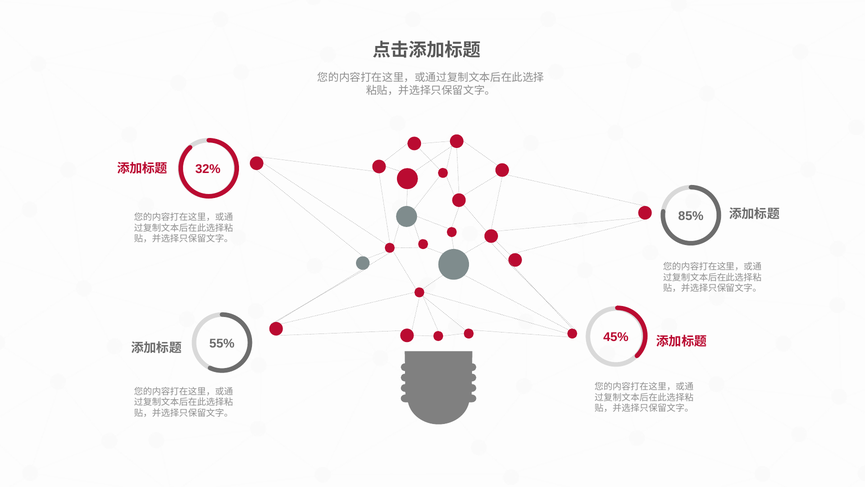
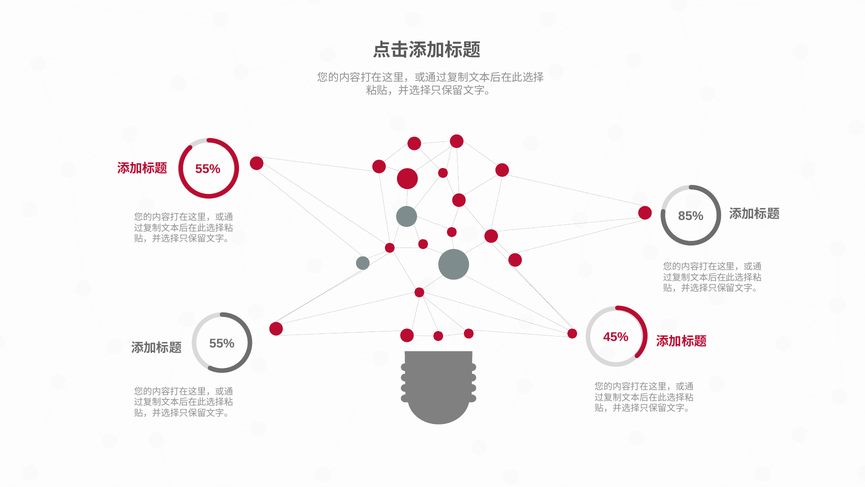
32% at (208, 169): 32% -> 55%
